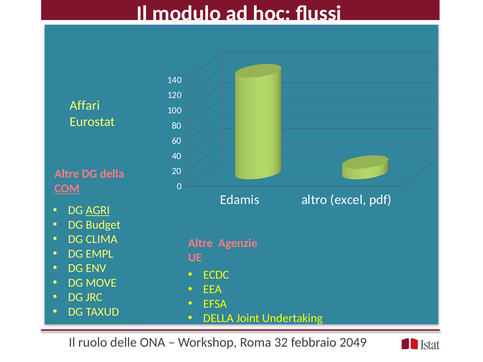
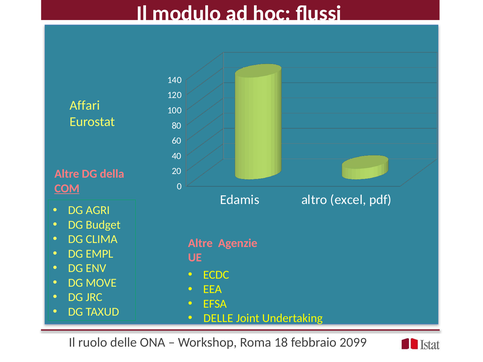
AGRI underline: present -> none
DELLA at (218, 319): DELLA -> DELLE
32: 32 -> 18
2049: 2049 -> 2099
